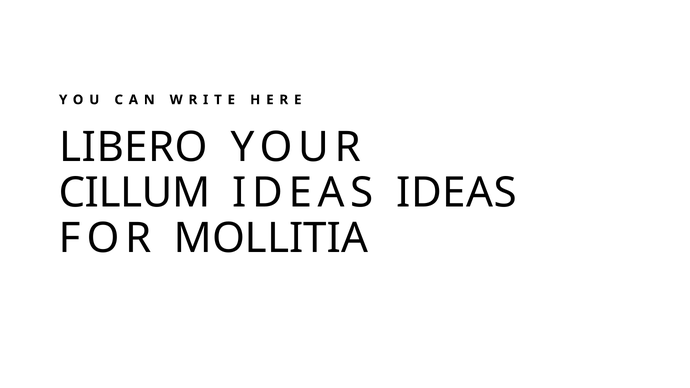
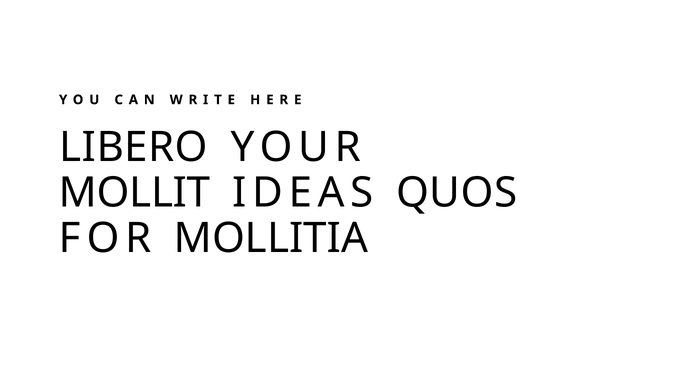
CILLUM: CILLUM -> MOLLIT
IDEAS IDEAS: IDEAS -> QUOS
